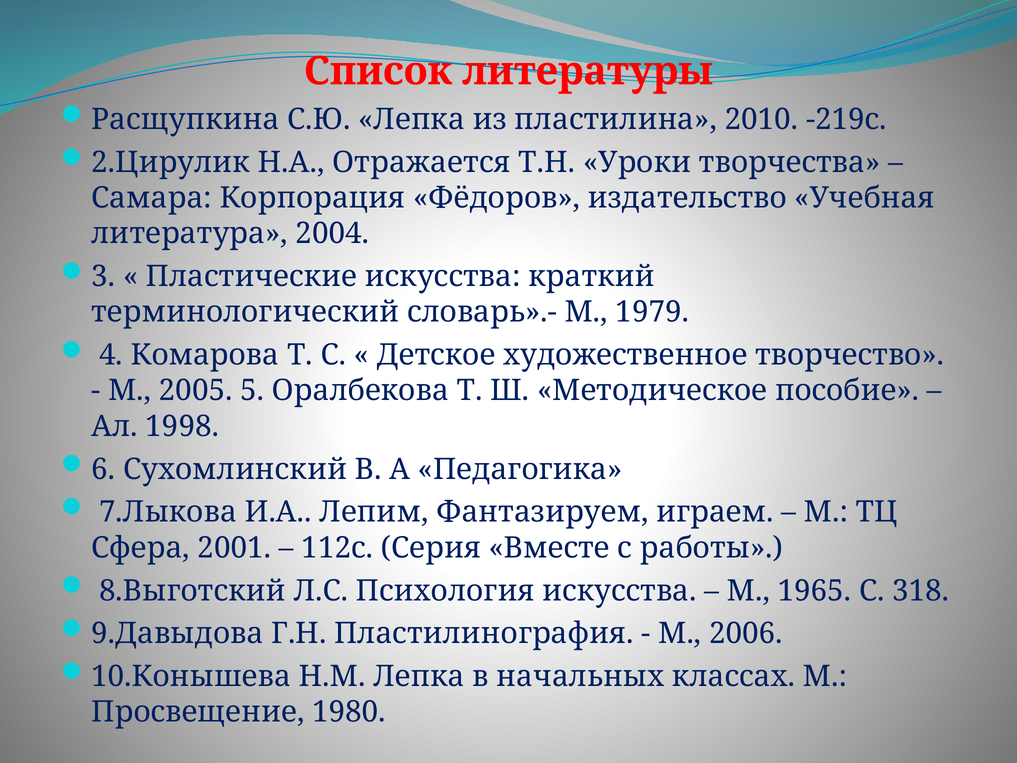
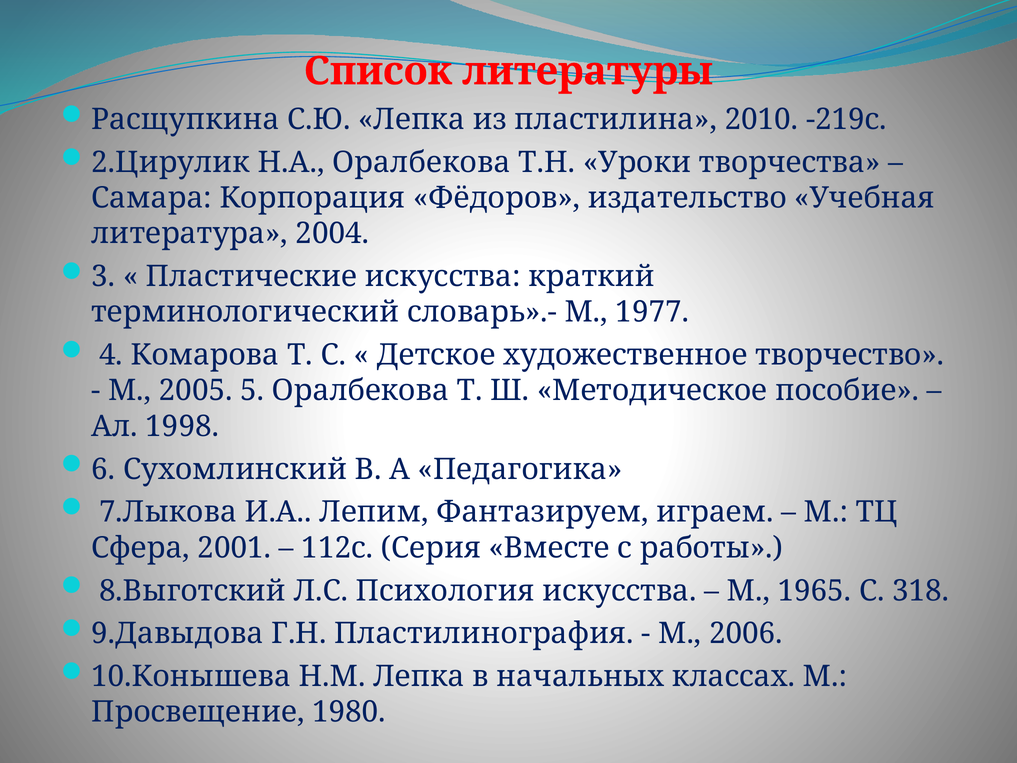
Н.А Отражается: Отражается -> Оралбекова
1979: 1979 -> 1977
